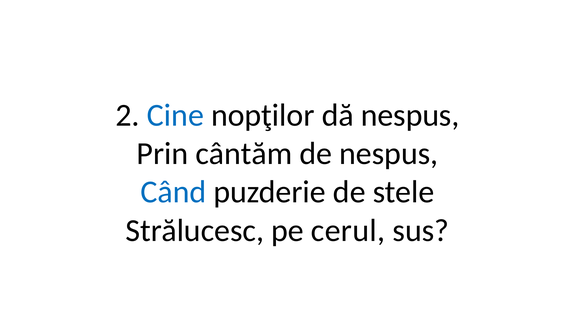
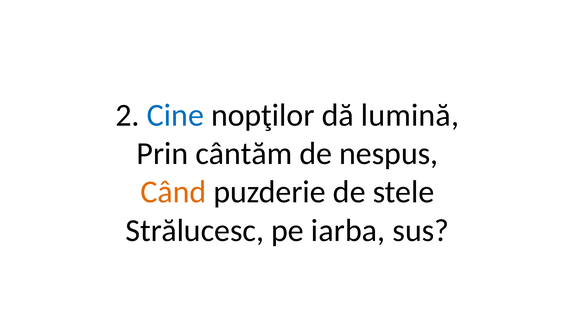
dă nespus: nespus -> lumină
Când colour: blue -> orange
cerul: cerul -> iarba
